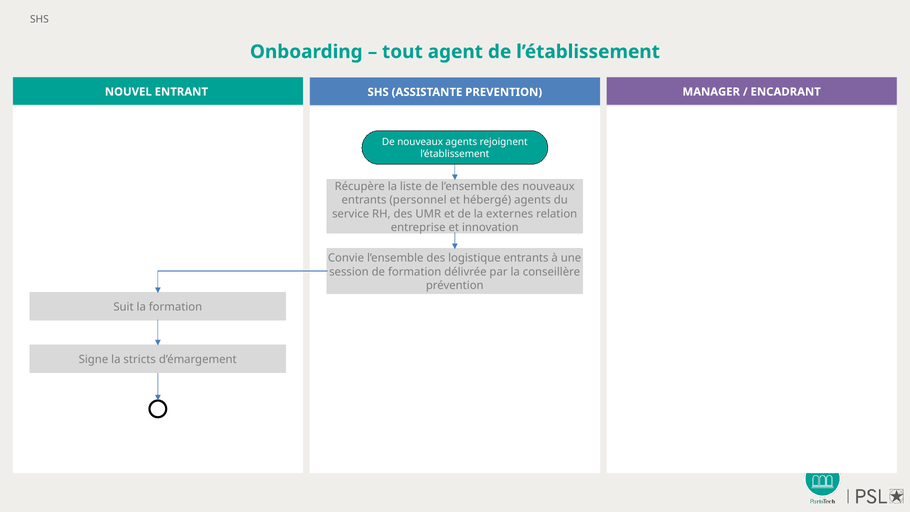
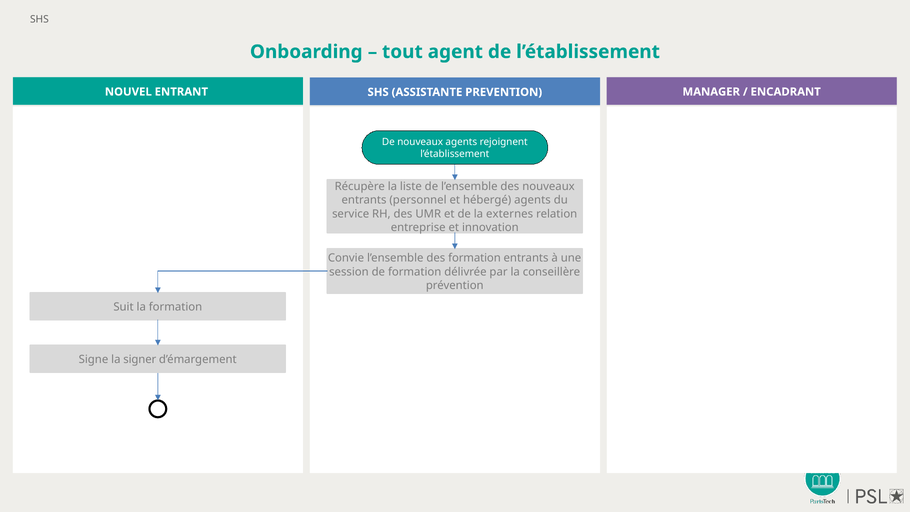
des logistique: logistique -> formation
stricts: stricts -> signer
